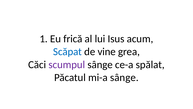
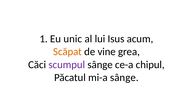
frică: frică -> unic
Scăpat colour: blue -> orange
spălat: spălat -> chipul
